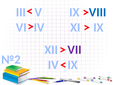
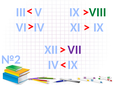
VIII colour: blue -> green
